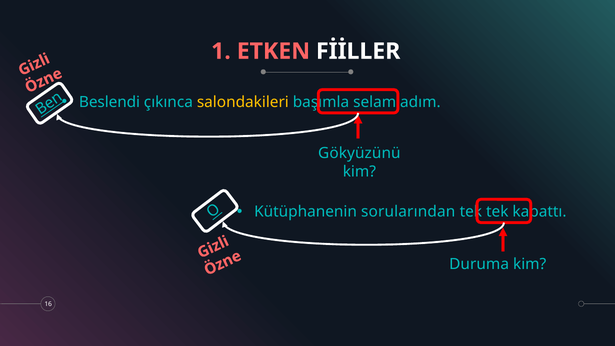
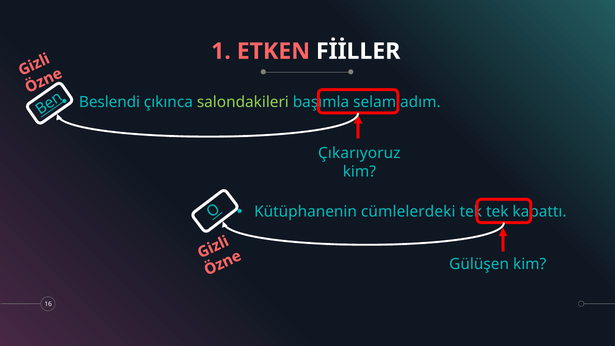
salondakileri colour: yellow -> light green
Gökyüzünü: Gökyüzünü -> Çıkarıyoruz
sorularından: sorularından -> cümlelerdeki
Duruma: Duruma -> Gülüşen
